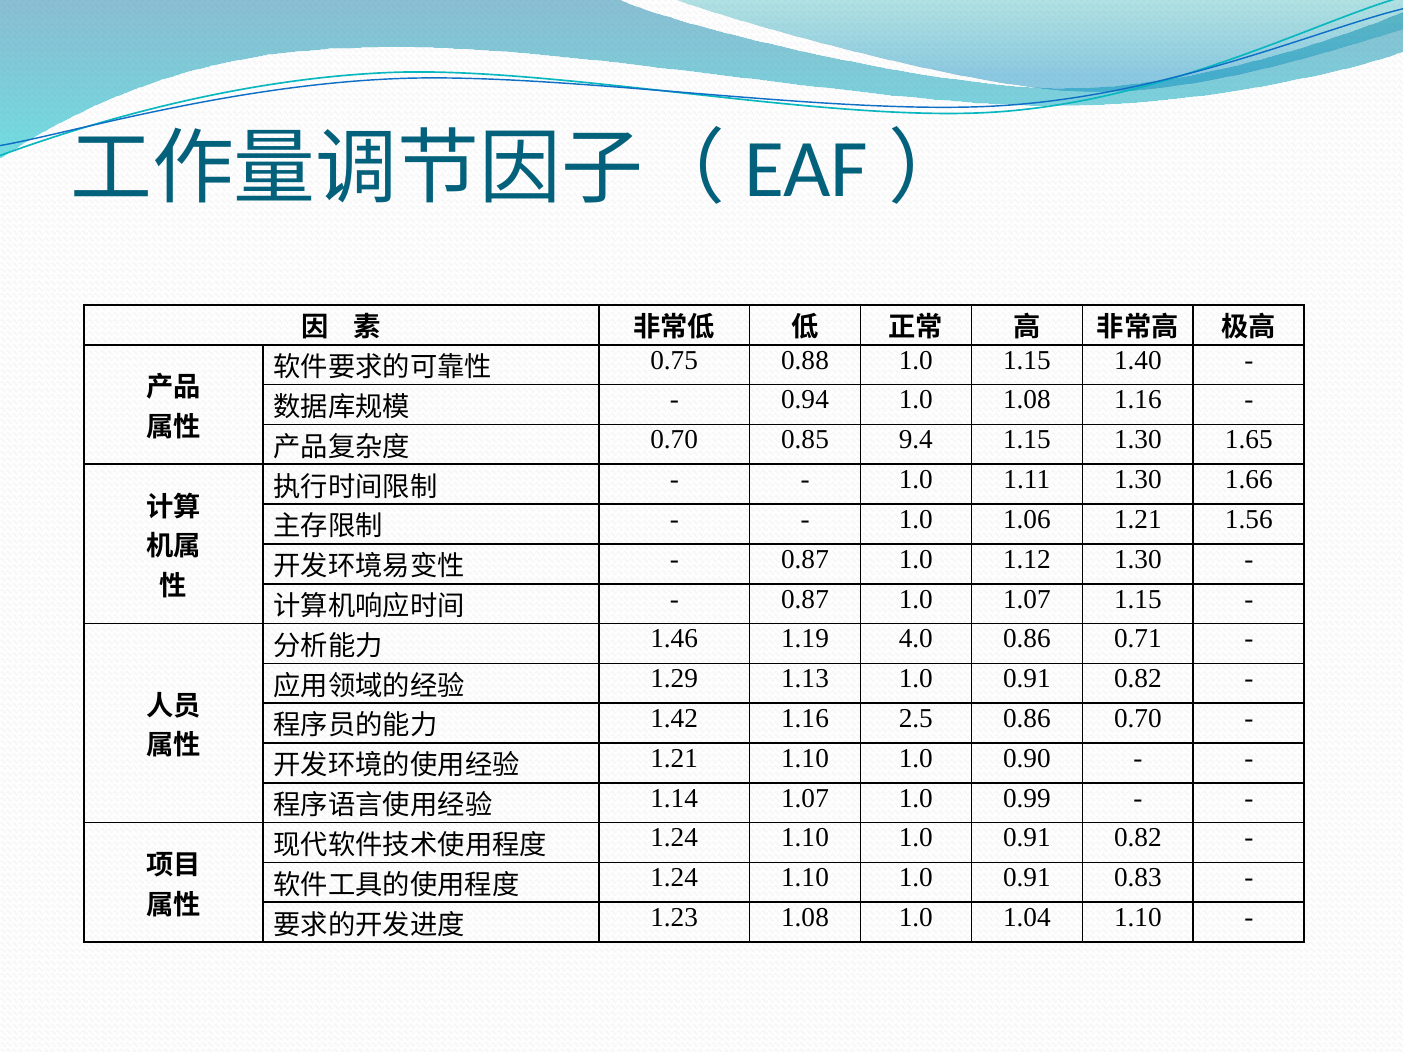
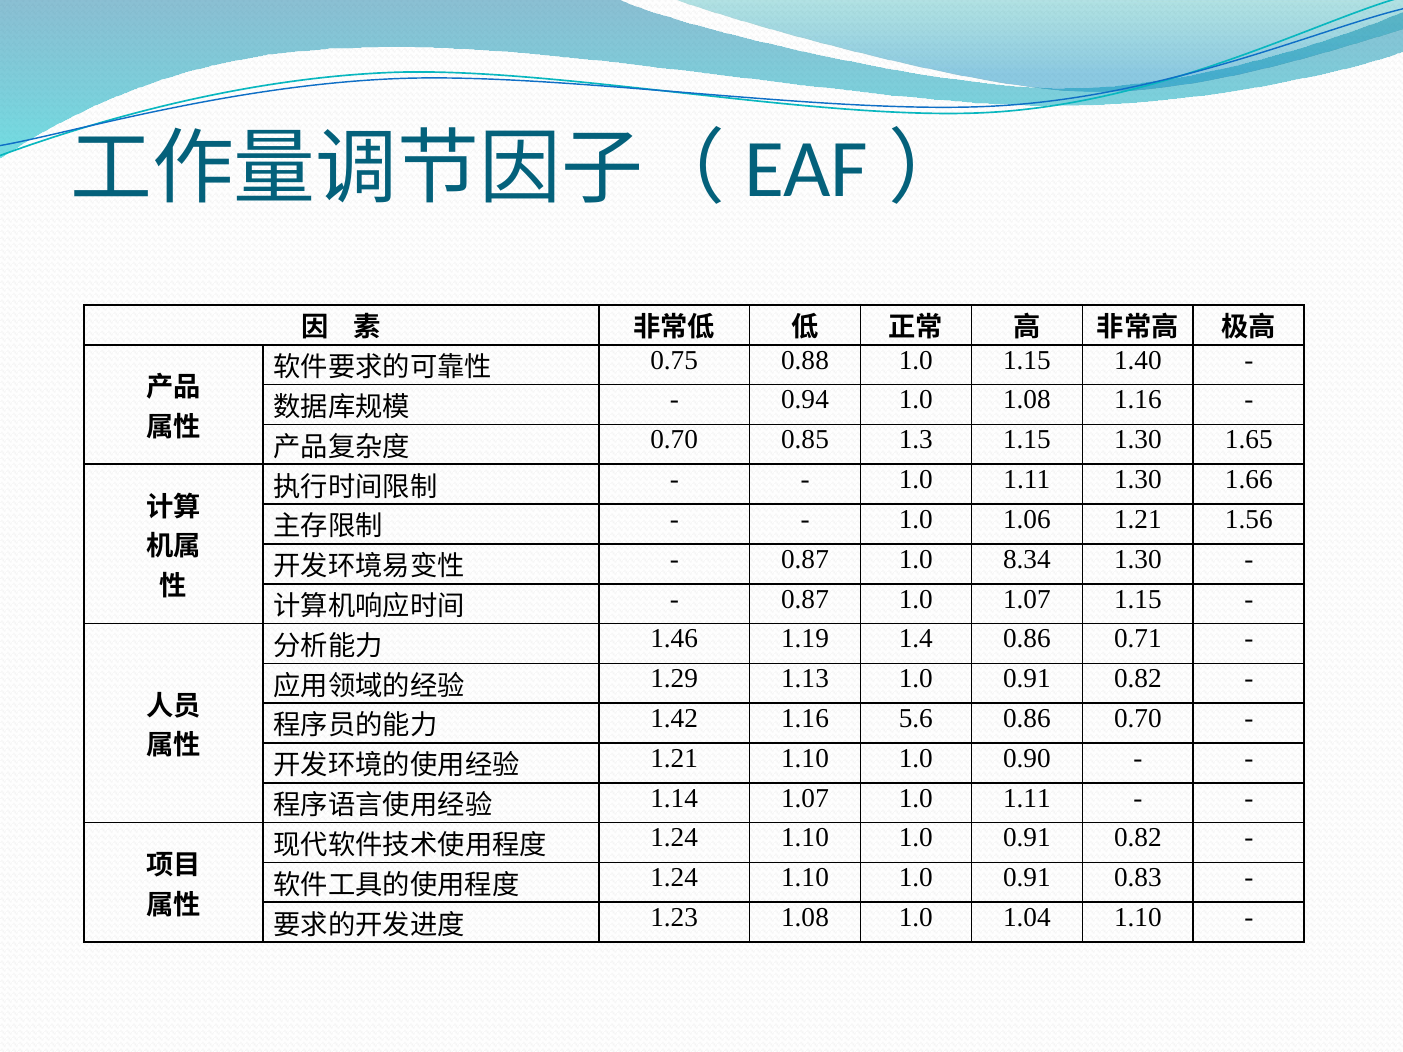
9.4: 9.4 -> 1.3
1.12: 1.12 -> 8.34
4.0: 4.0 -> 1.4
2.5: 2.5 -> 5.6
1.07 1.0 0.99: 0.99 -> 1.11
